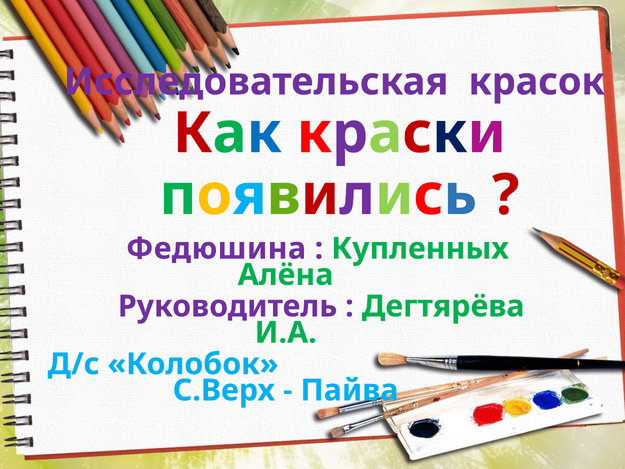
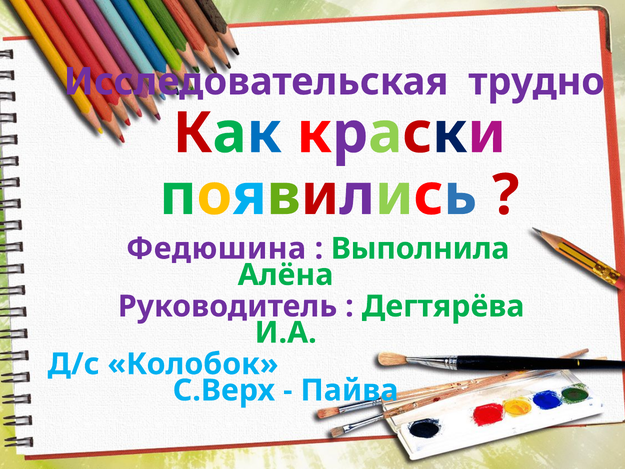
красок: красок -> трудно
Купленных: Купленных -> Выполнила
